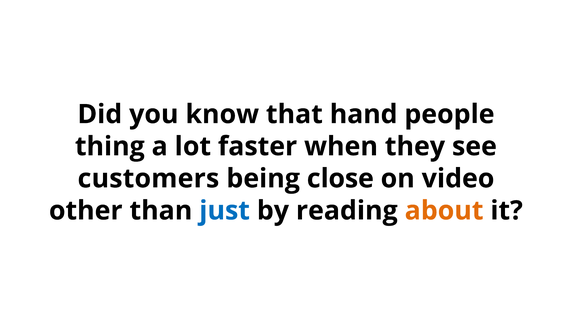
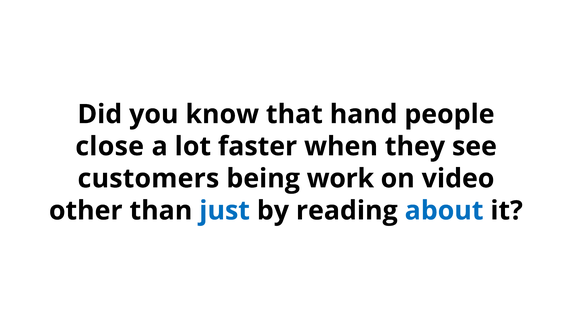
thing: thing -> close
close: close -> work
about colour: orange -> blue
